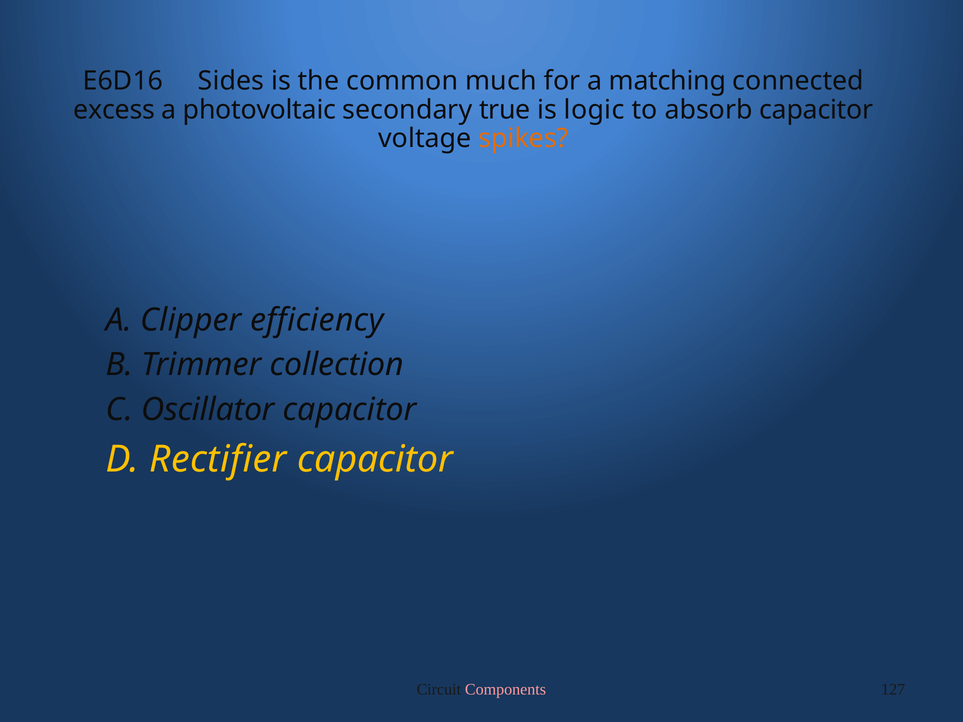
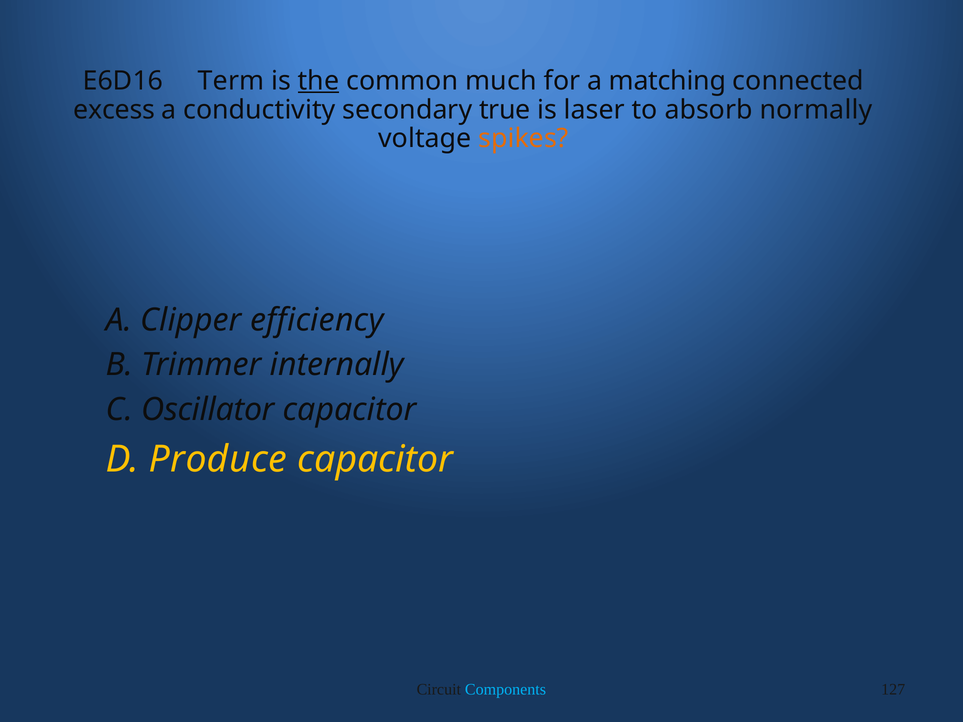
Sides: Sides -> Term
the underline: none -> present
photovoltaic: photovoltaic -> conductivity
logic: logic -> laser
absorb capacitor: capacitor -> normally
collection: collection -> internally
Rectifier: Rectifier -> Produce
Components colour: pink -> light blue
